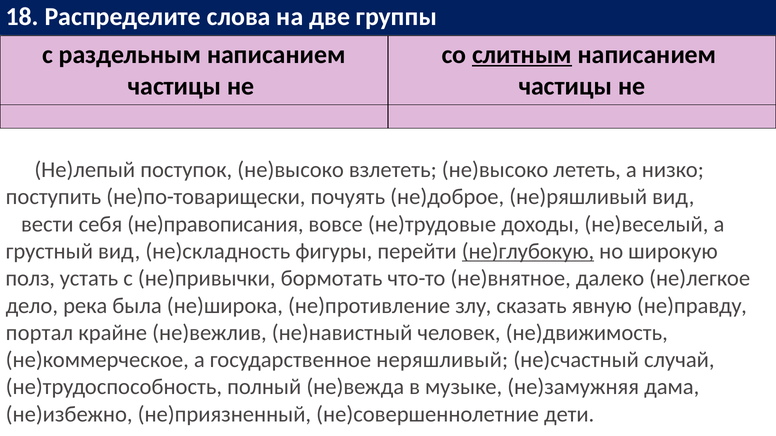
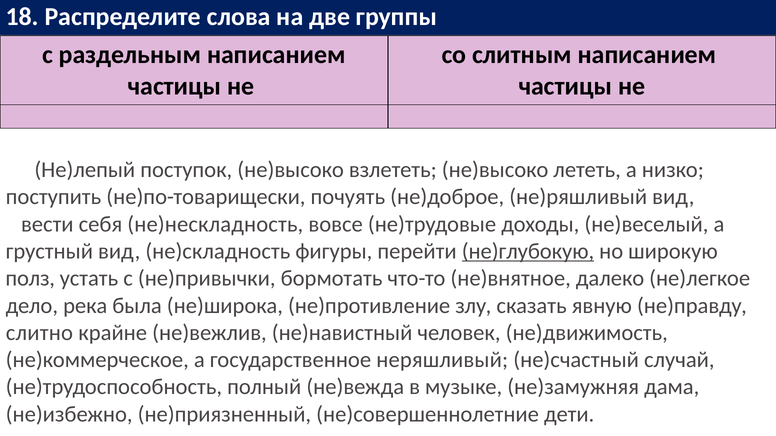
слитным underline: present -> none
не)правописания: не)правописания -> не)нескладность
портал: портал -> слитно
